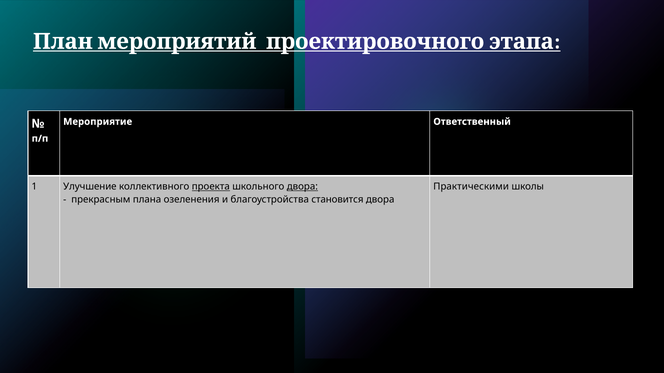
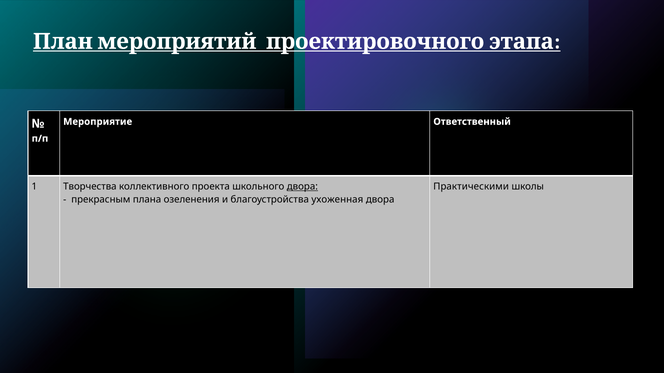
Улучшение: Улучшение -> Творчества
проекта underline: present -> none
становится: становится -> ухоженная
